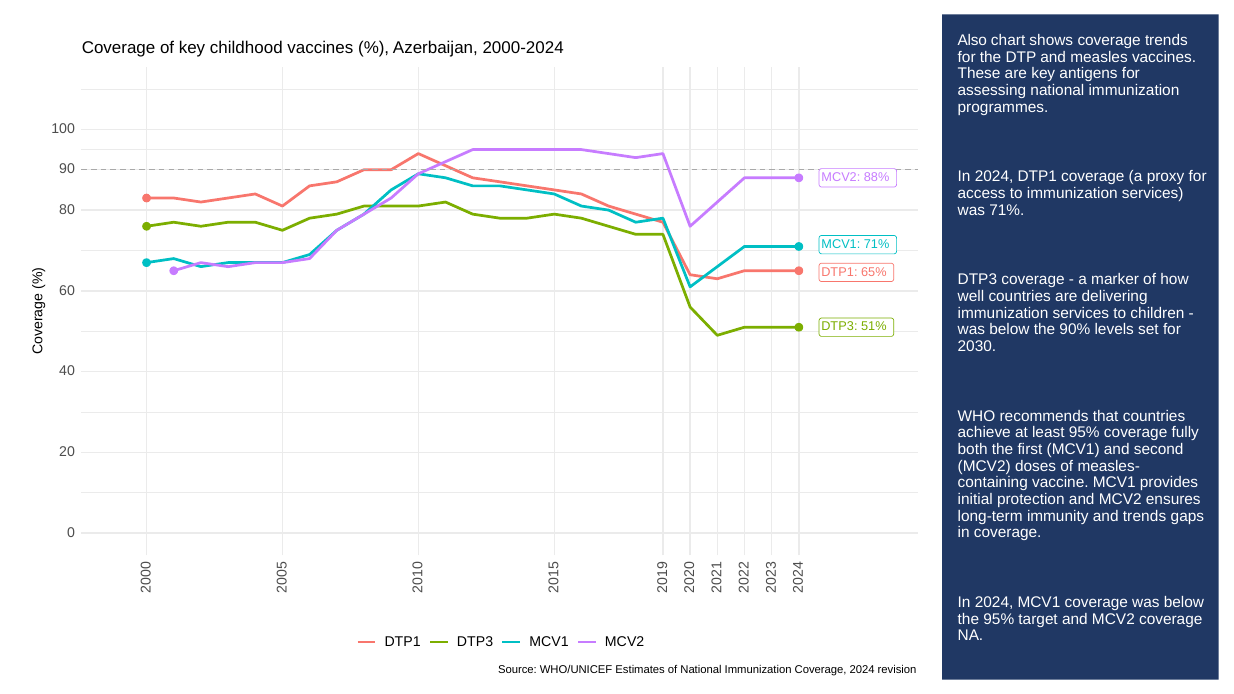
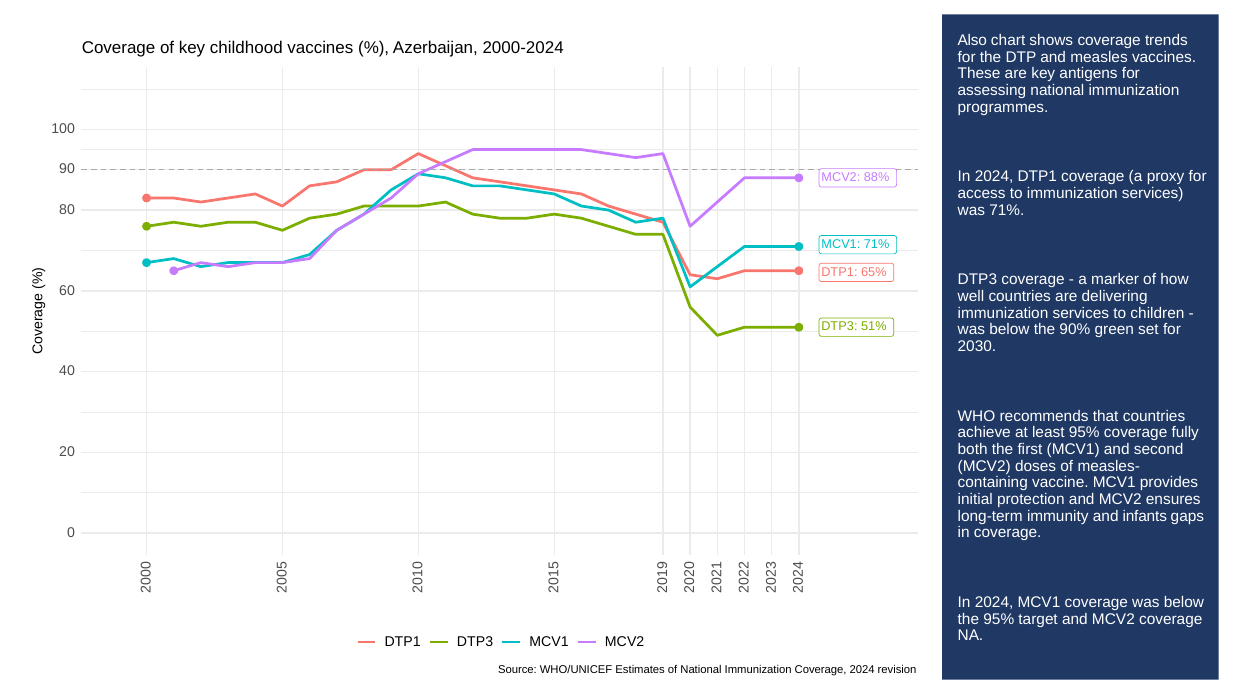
levels: levels -> green
and trends: trends -> infants
